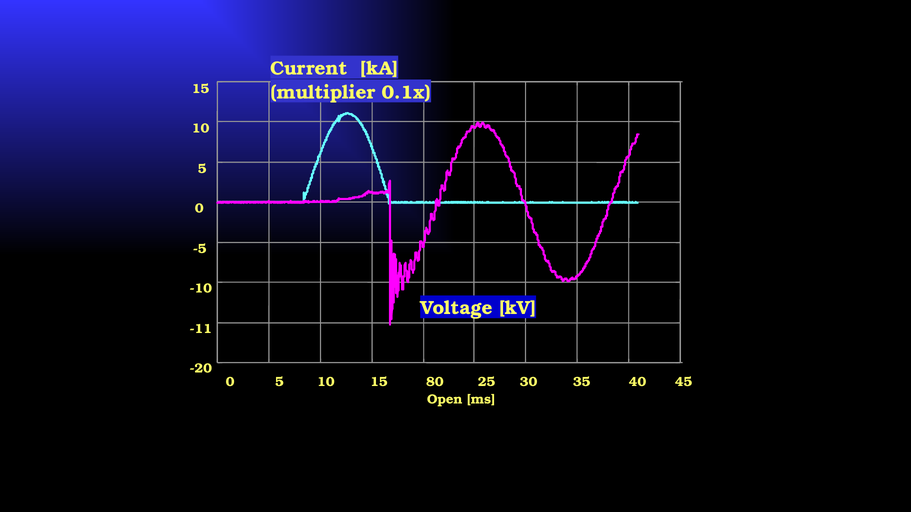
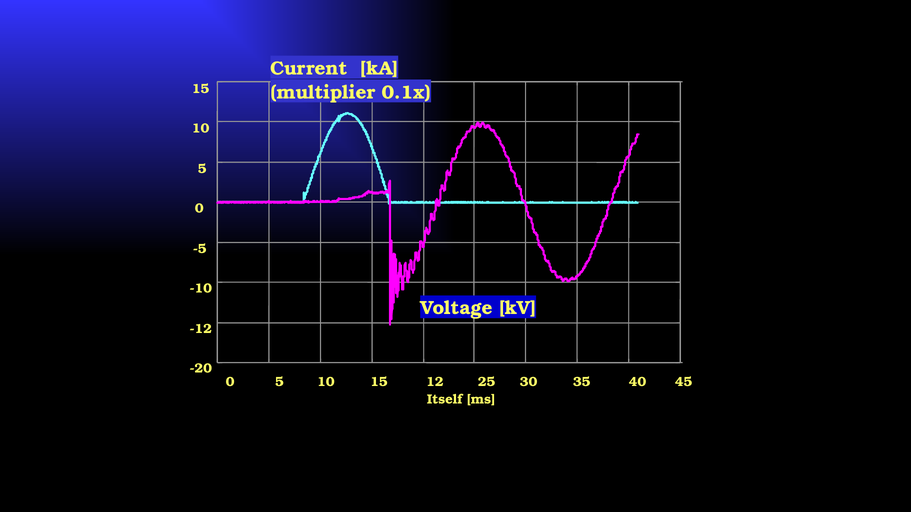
-11: -11 -> -12
80: 80 -> 12
Open: Open -> Itself
